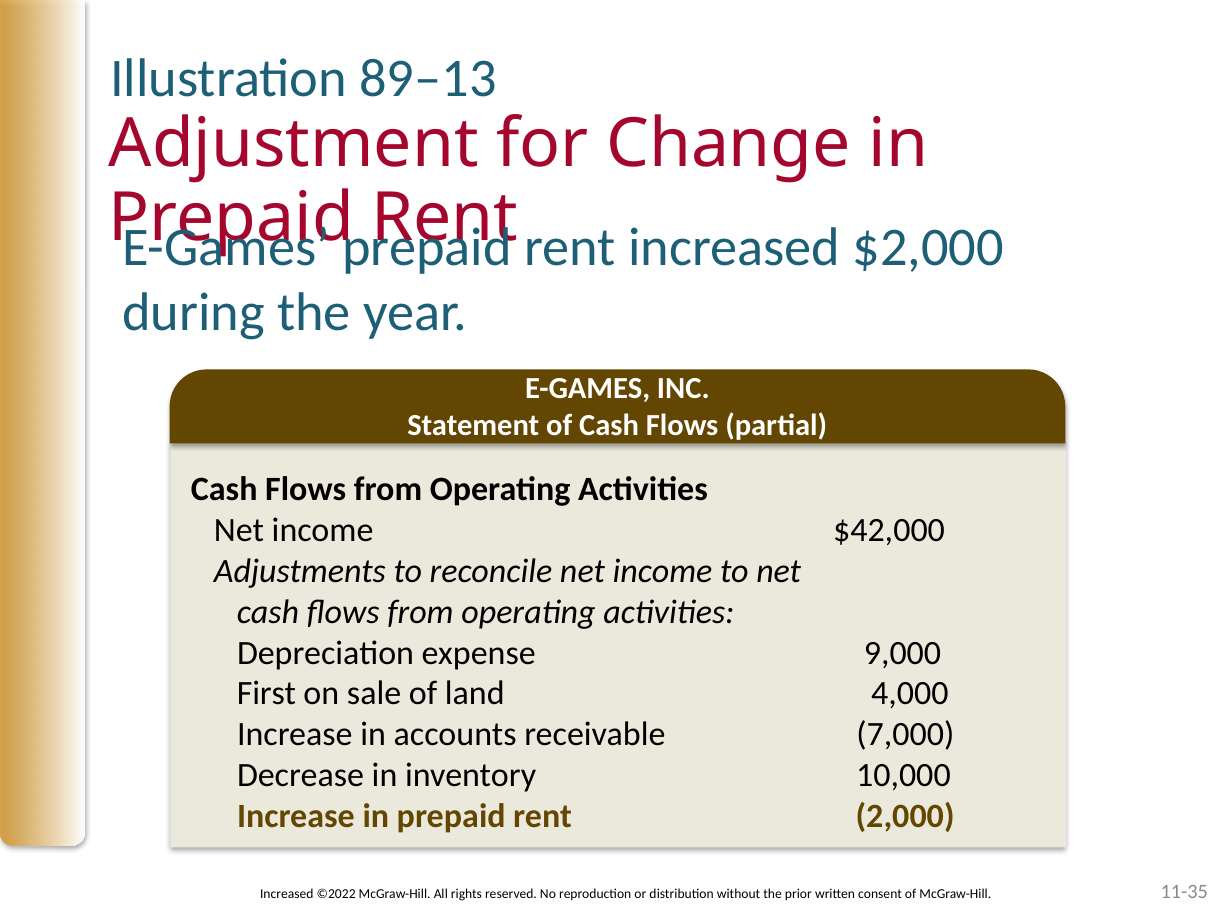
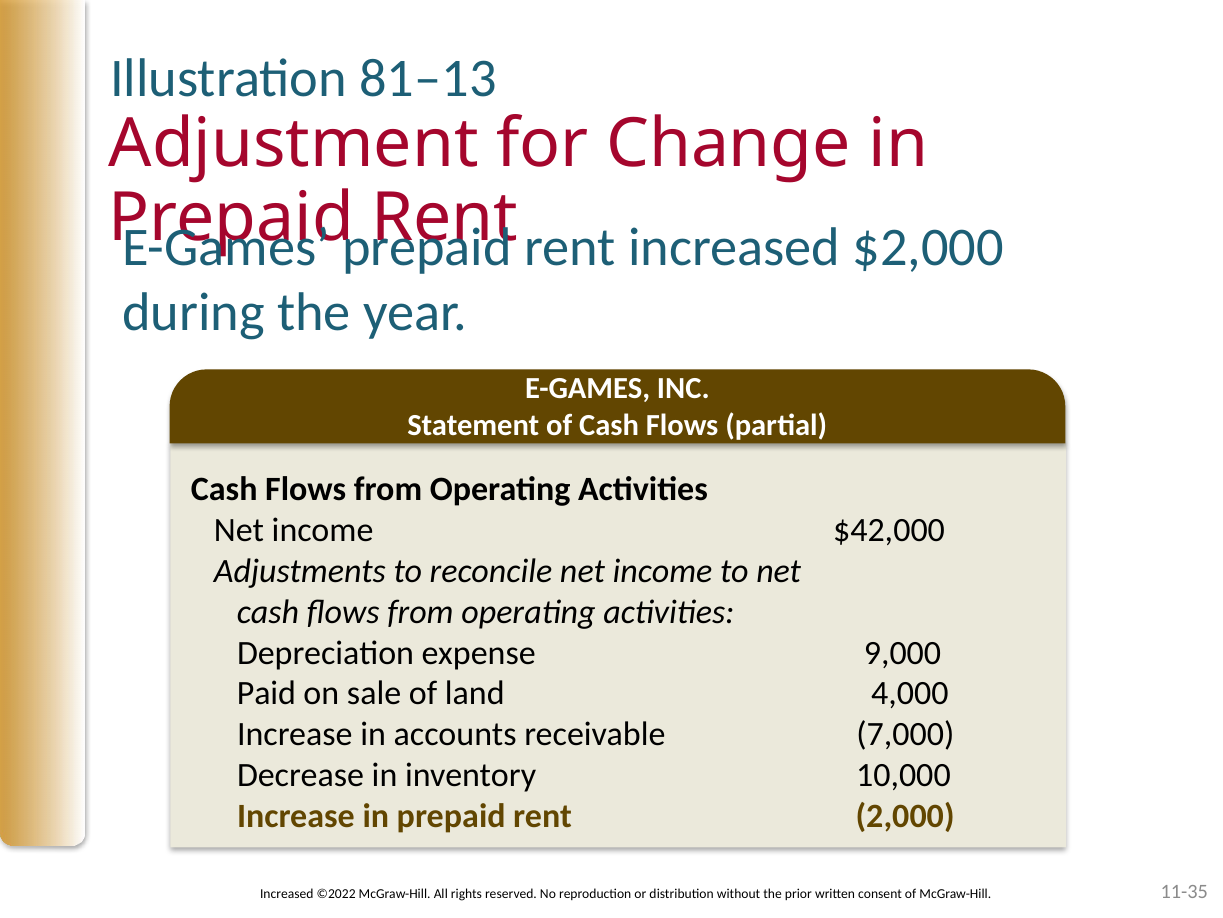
89–13: 89–13 -> 81–13
First: First -> Paid
